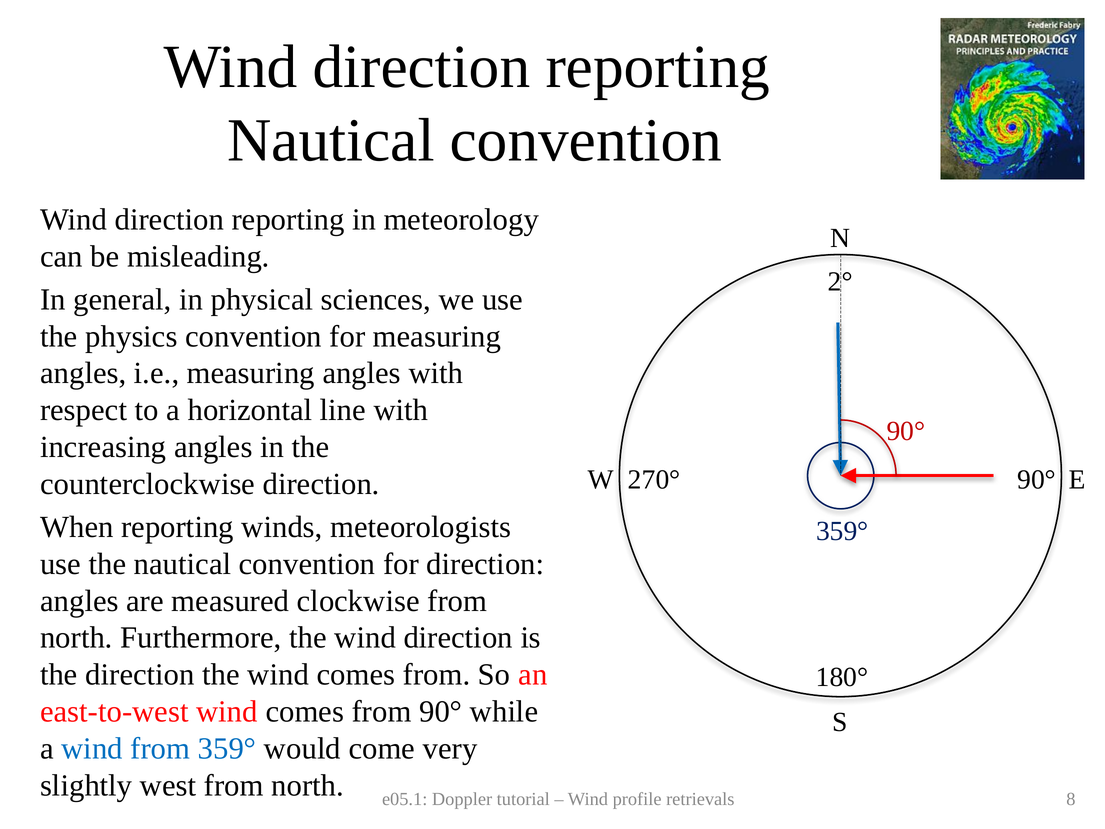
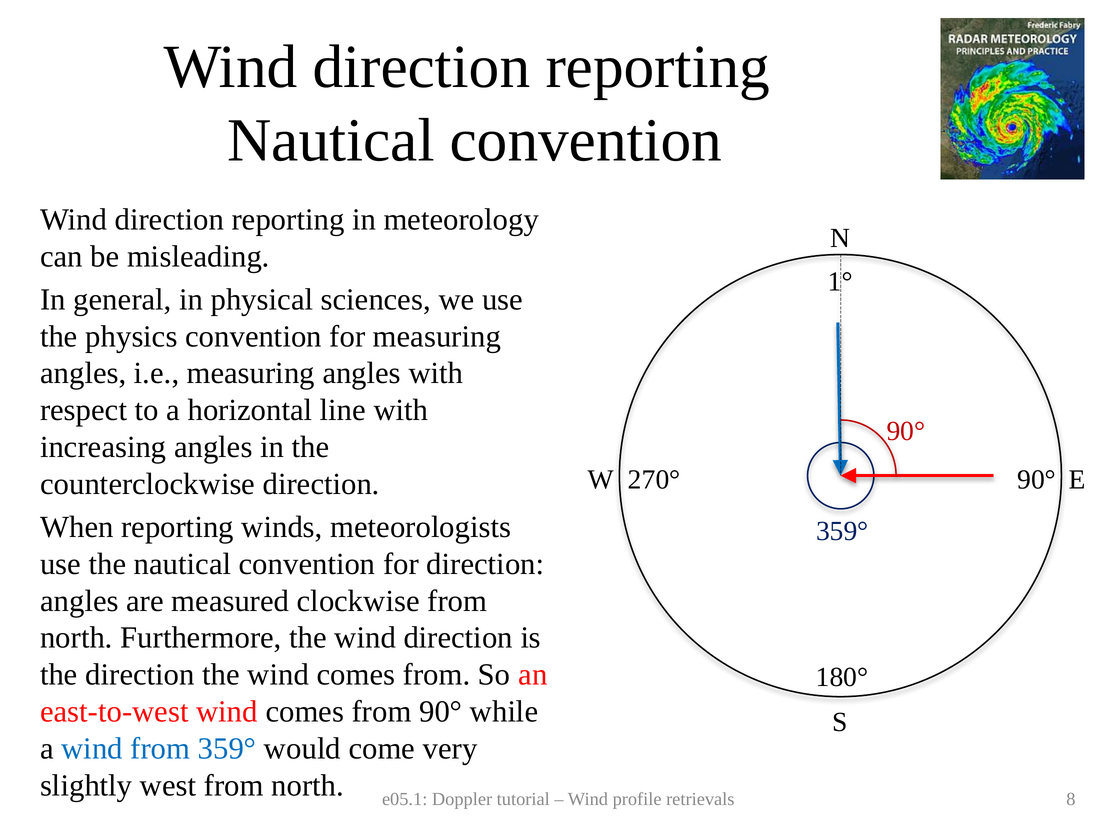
2°: 2° -> 1°
